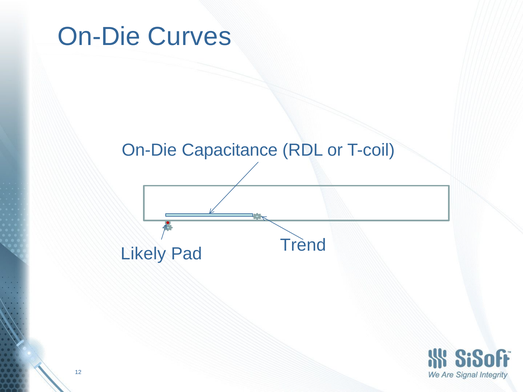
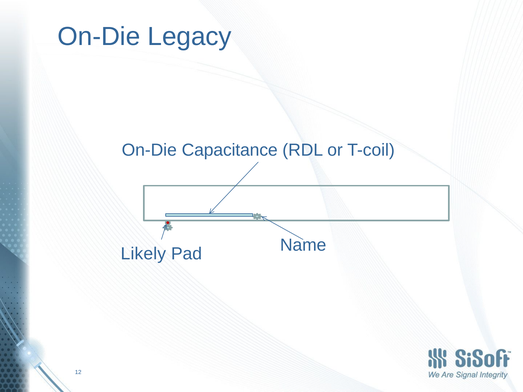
Curves: Curves -> Legacy
Trend: Trend -> Name
